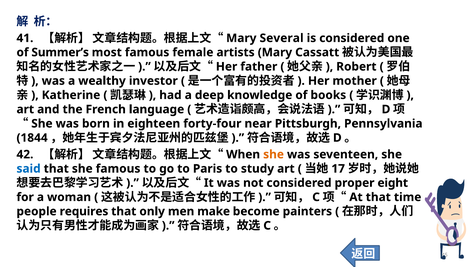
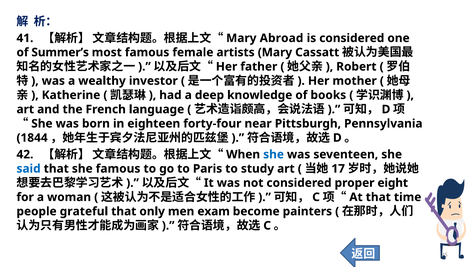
Several: Several -> Abroad
she at (274, 155) colour: orange -> blue
requires: requires -> grateful
make: make -> exam
